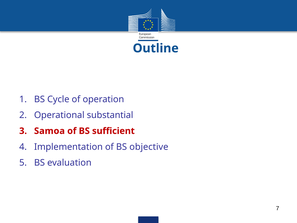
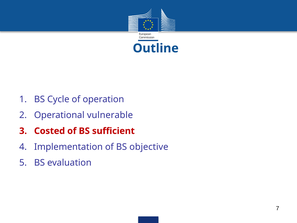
substantial: substantial -> vulnerable
Samoa: Samoa -> Costed
